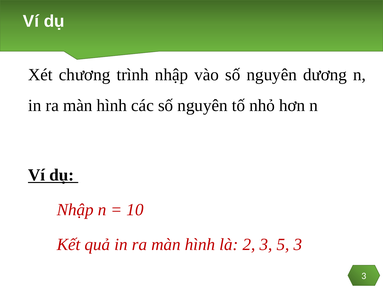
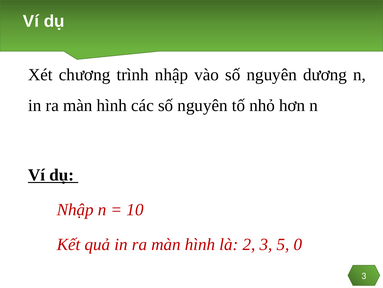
5 3: 3 -> 0
